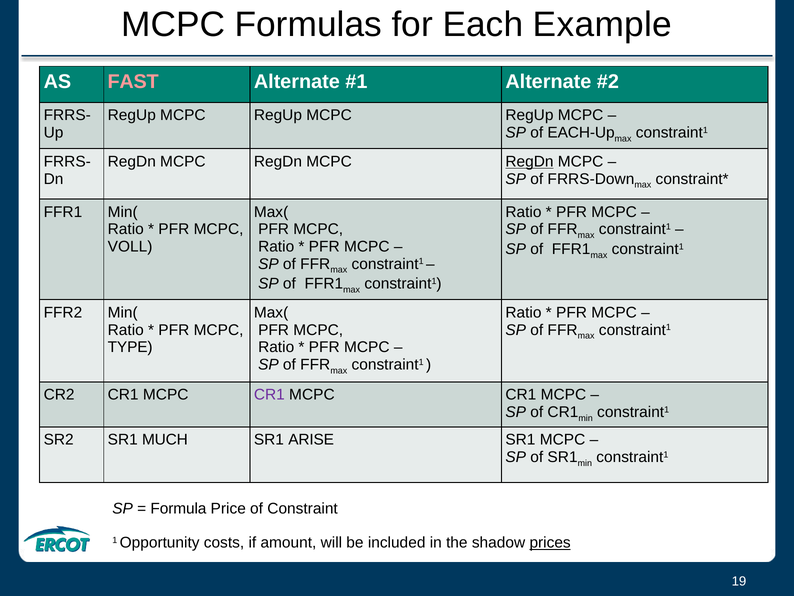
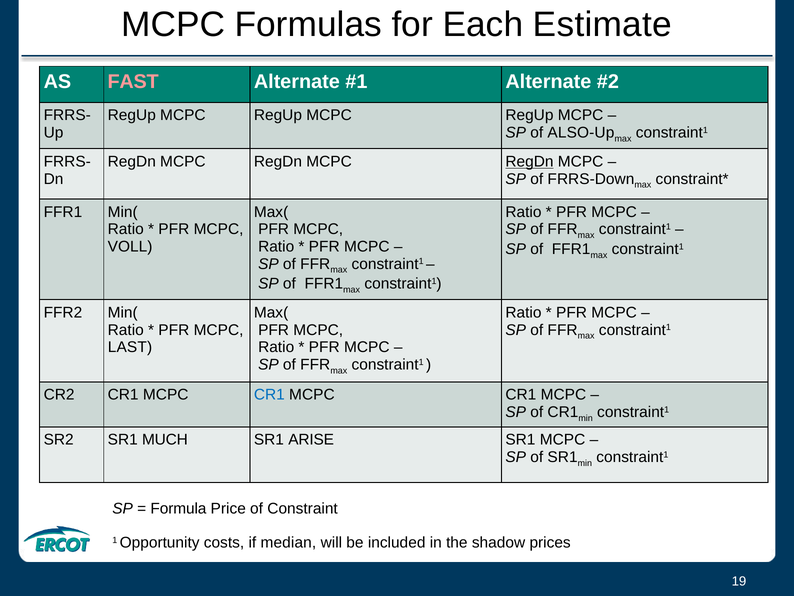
Example: Example -> Estimate
EACH-Up: EACH-Up -> ALSO-Up
TYPE: TYPE -> LAST
CR1 at (269, 394) colour: purple -> blue
amount: amount -> median
prices underline: present -> none
